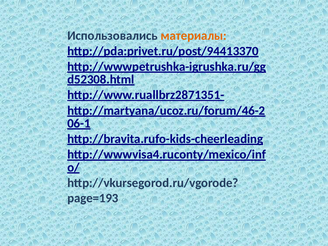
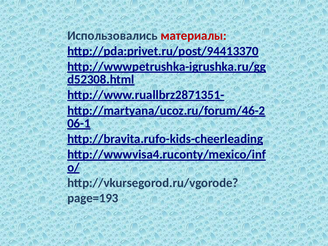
материалы colour: orange -> red
